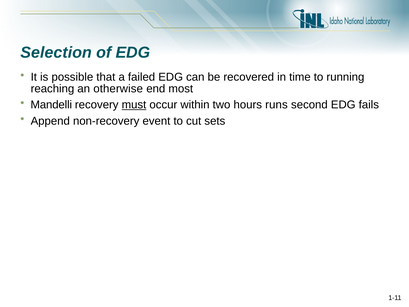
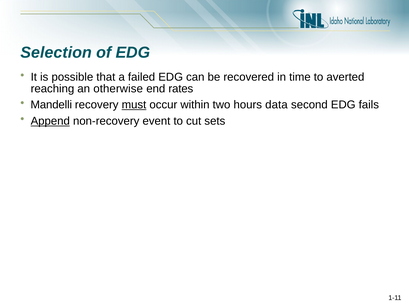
running: running -> averted
most: most -> rates
runs: runs -> data
Append underline: none -> present
